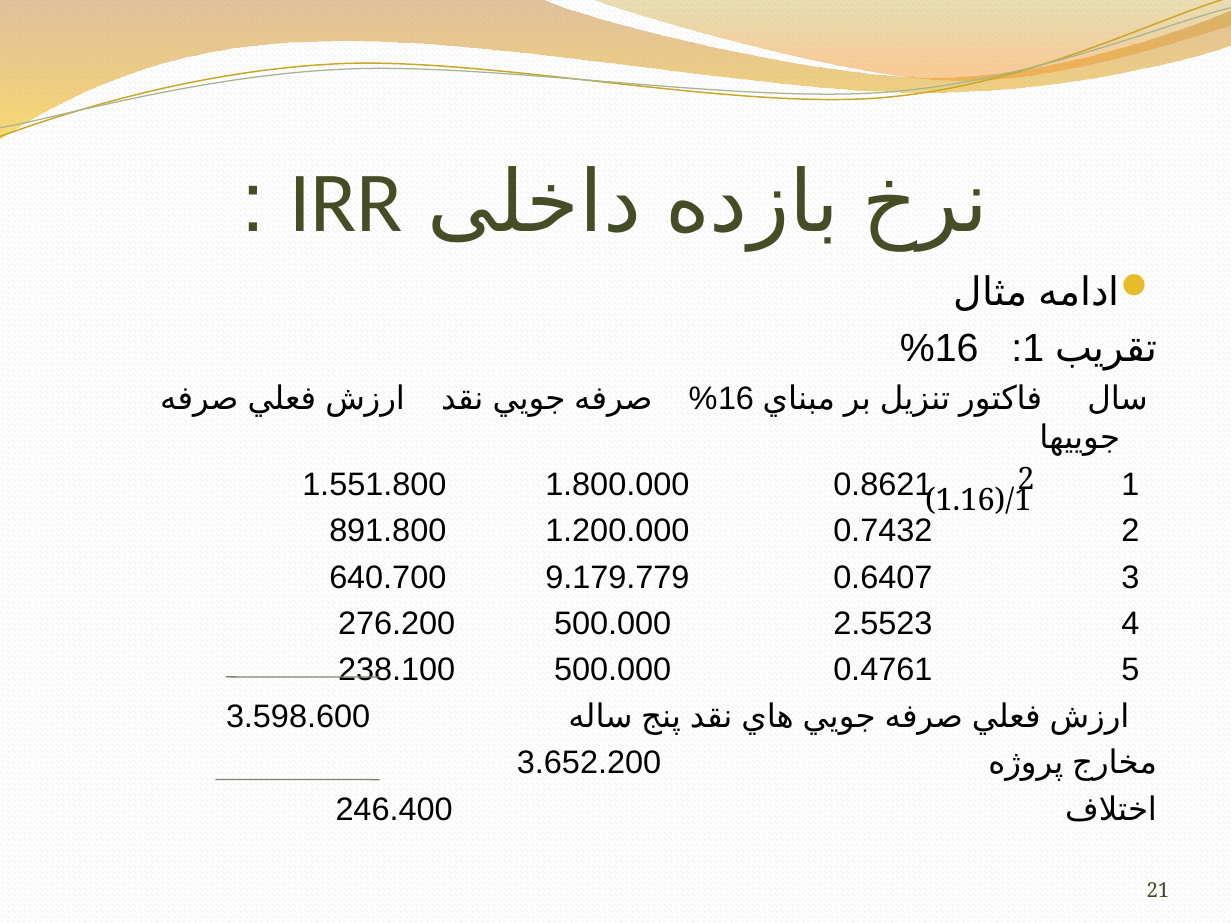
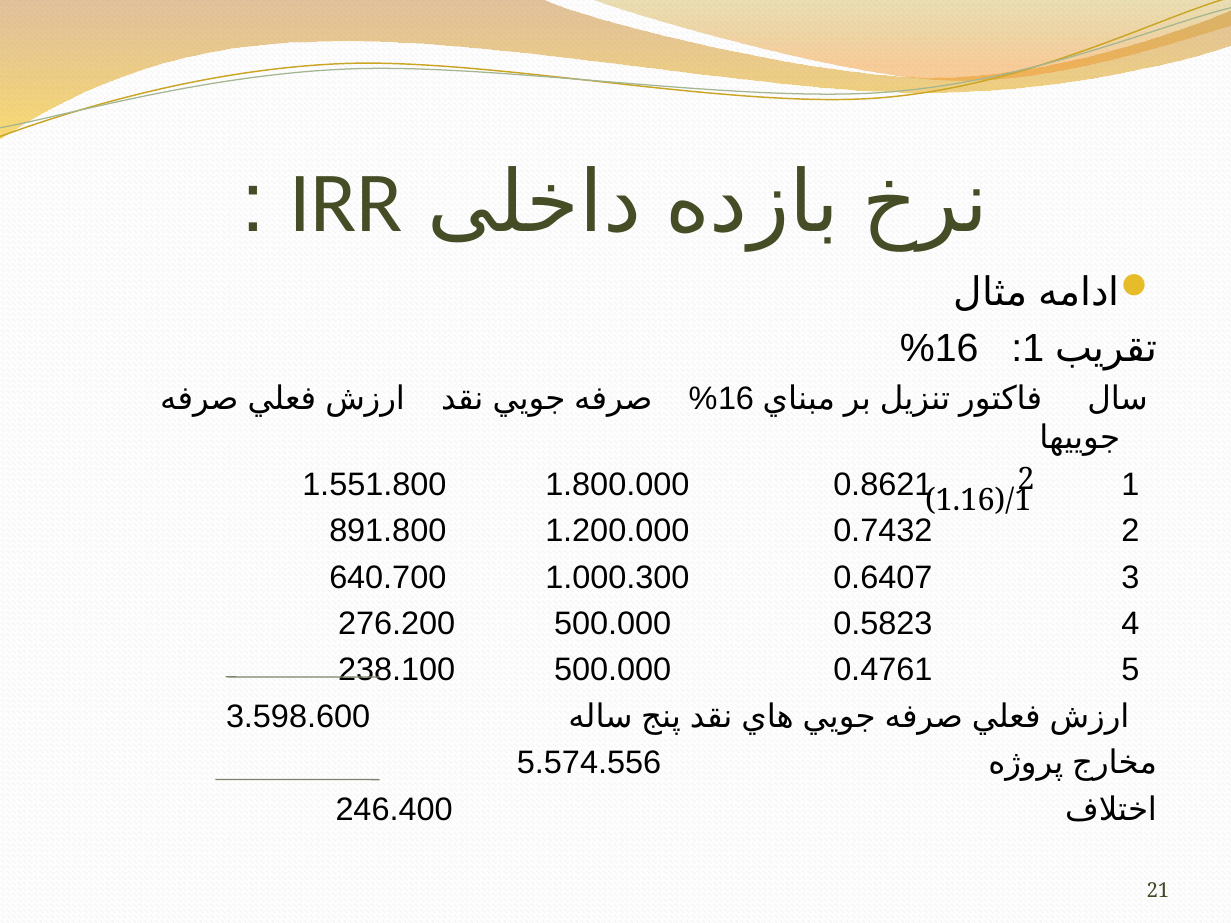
9.179.779: 9.179.779 -> 1.000.300
2.5523: 2.5523 -> 0.5823
3.652.200: 3.652.200 -> 5.574.556
